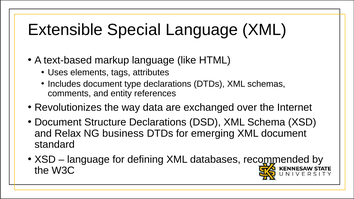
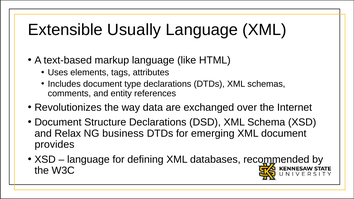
Special: Special -> Usually
standard: standard -> provides
